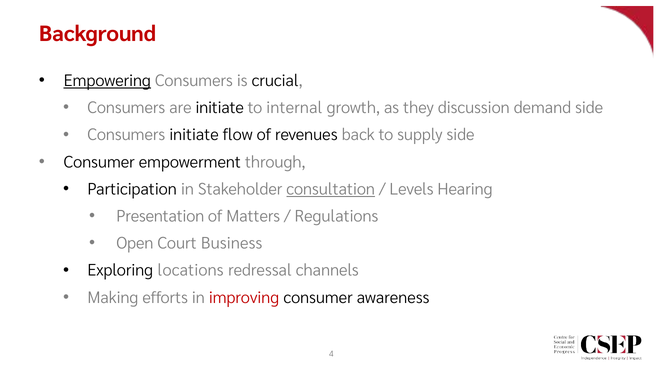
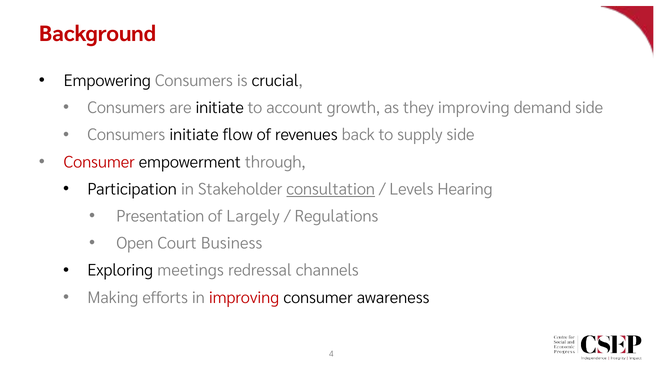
Empowering underline: present -> none
internal: internal -> account
they discussion: discussion -> improving
Consumer at (99, 162) colour: black -> red
Matters: Matters -> Largely
locations: locations -> meetings
